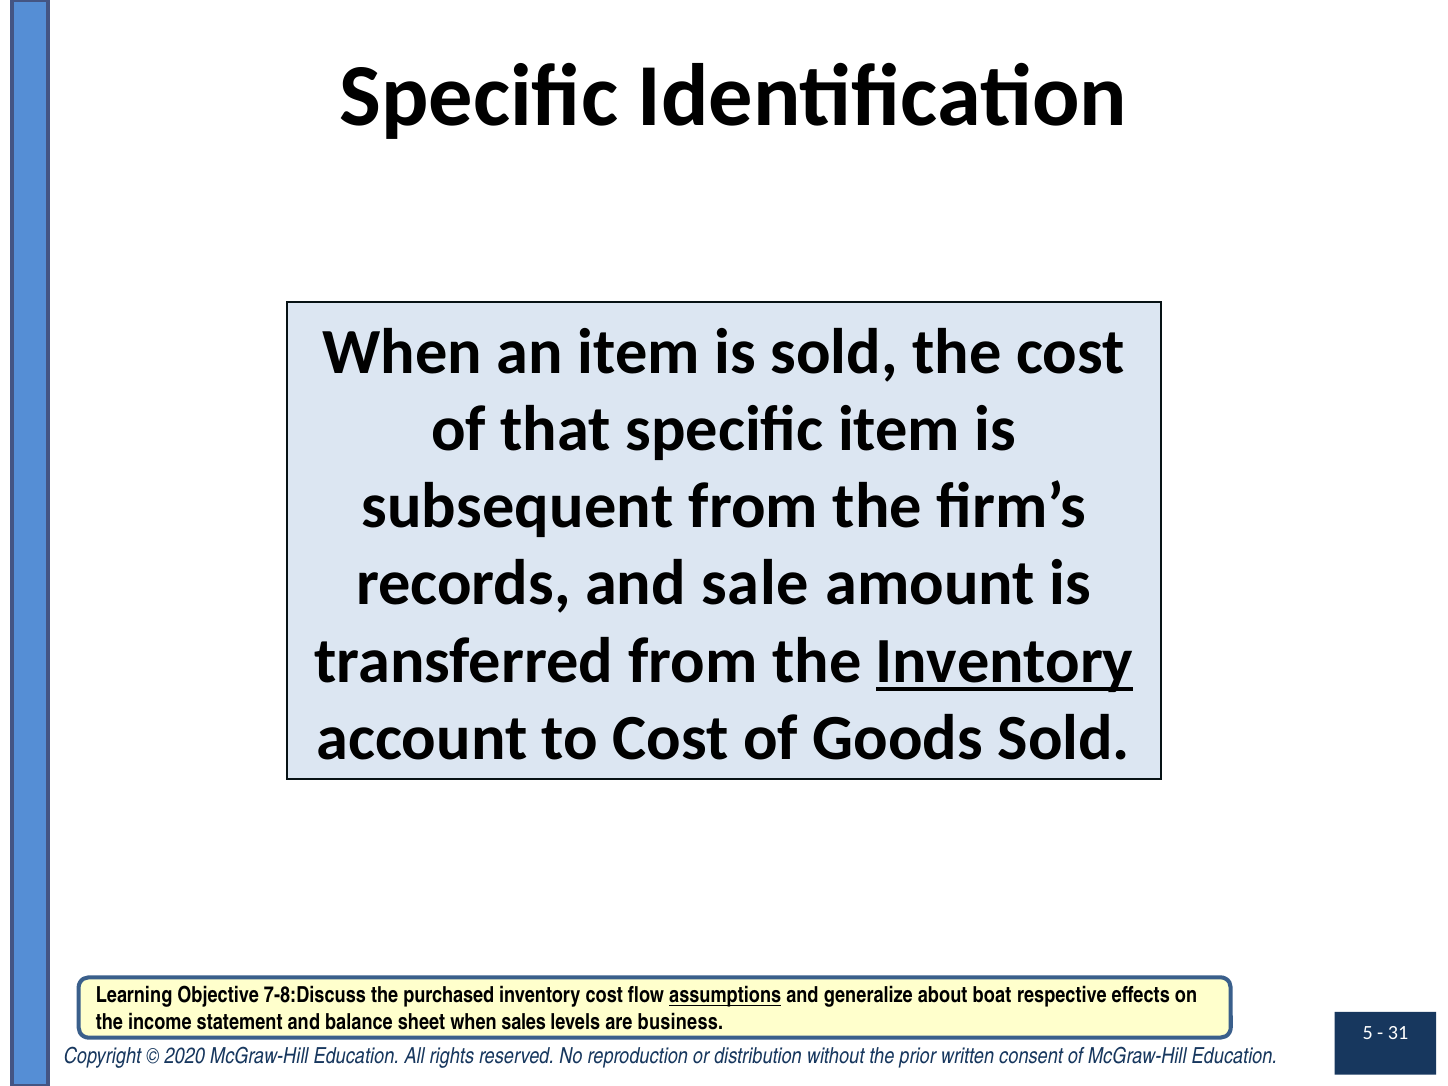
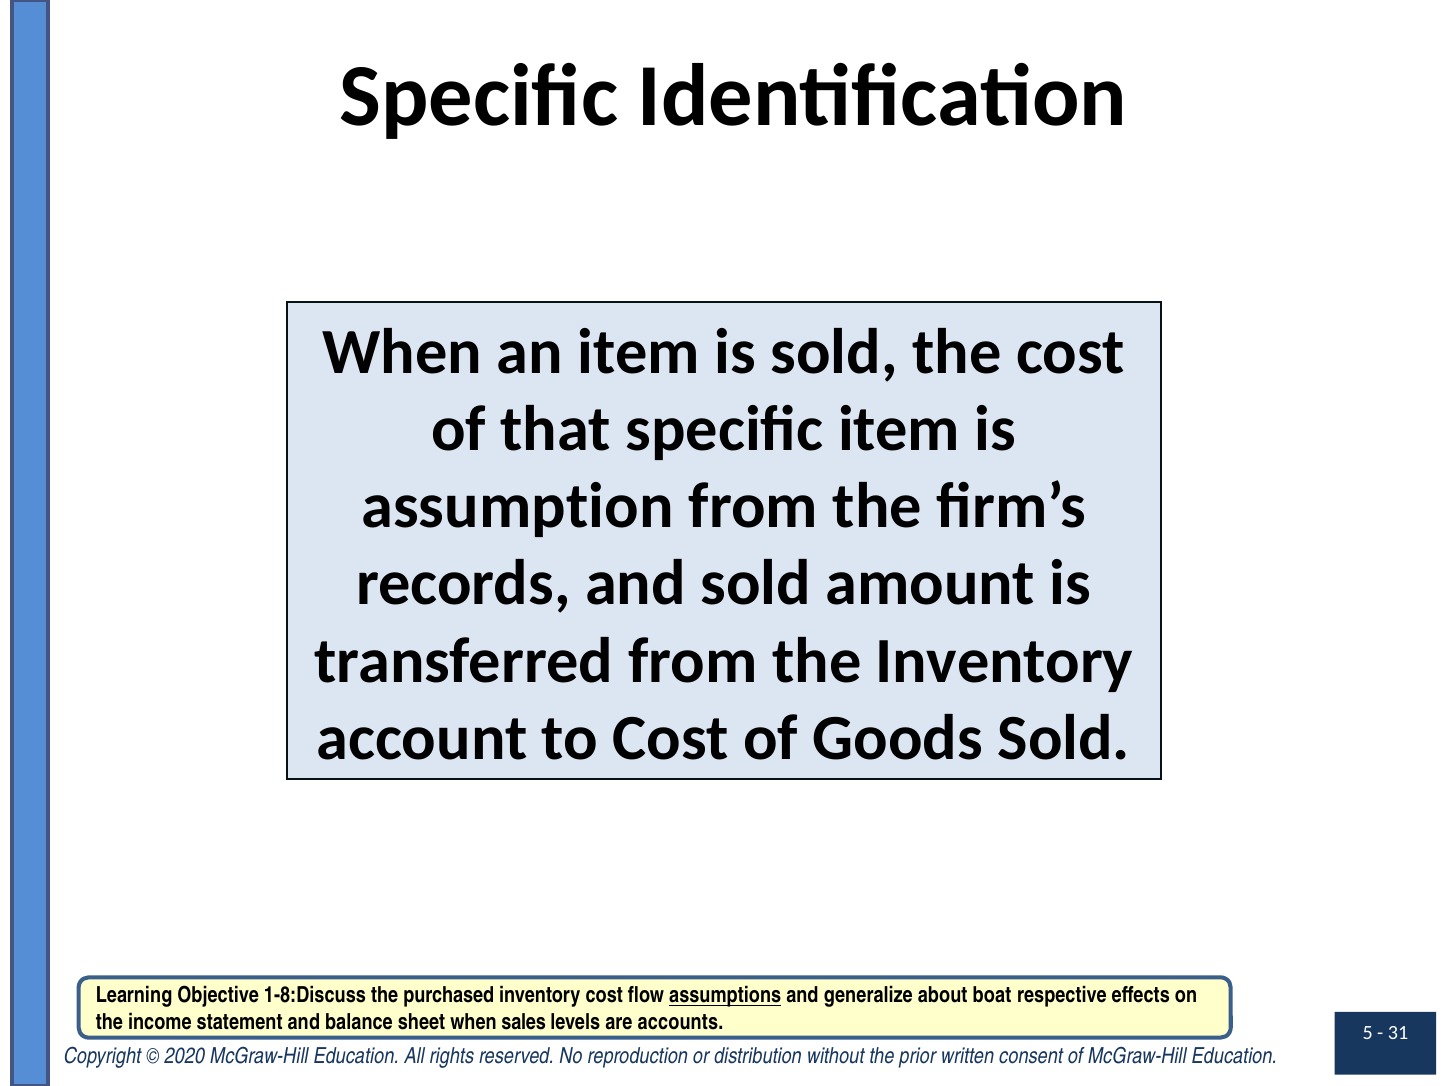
subsequent: subsequent -> assumption
and sale: sale -> sold
Inventory at (1004, 661) underline: present -> none
7-8:Discuss: 7-8:Discuss -> 1-8:Discuss
business: business -> accounts
